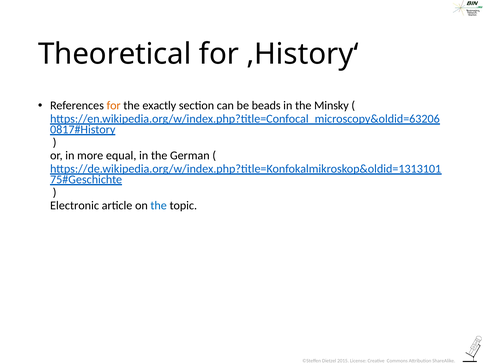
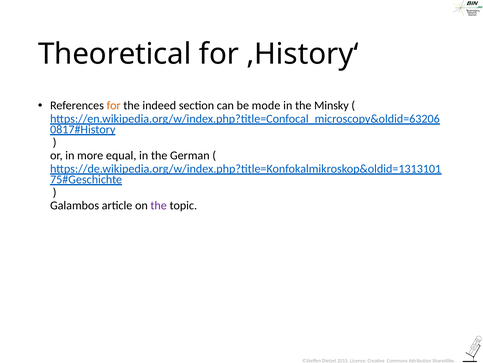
exactly: exactly -> indeed
beads: beads -> mode
Electronic: Electronic -> Galambos
the at (159, 205) colour: blue -> purple
